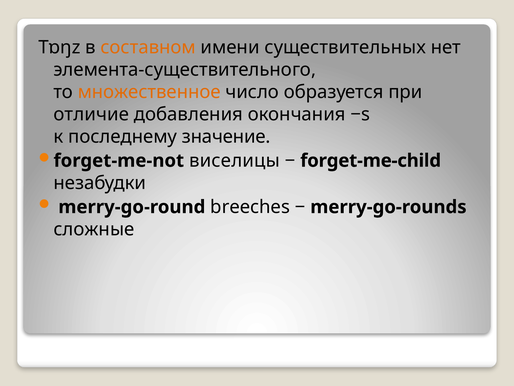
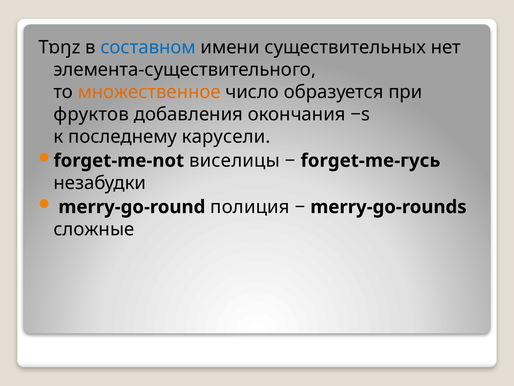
составном colour: orange -> blue
отличие: отличие -> фруктов
значение: значение -> карусели
forget-me-child: forget-me-child -> forget-me-гусь
breeches: breeches -> полиция
